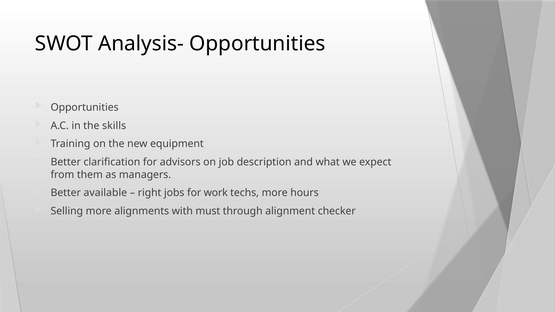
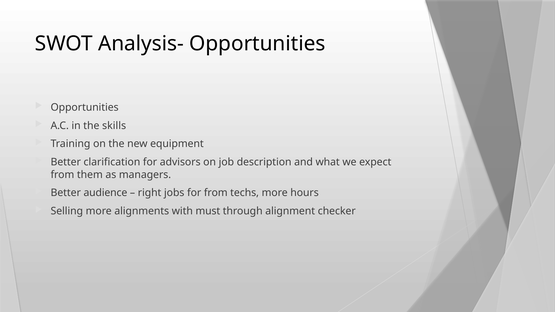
available: available -> audience
for work: work -> from
